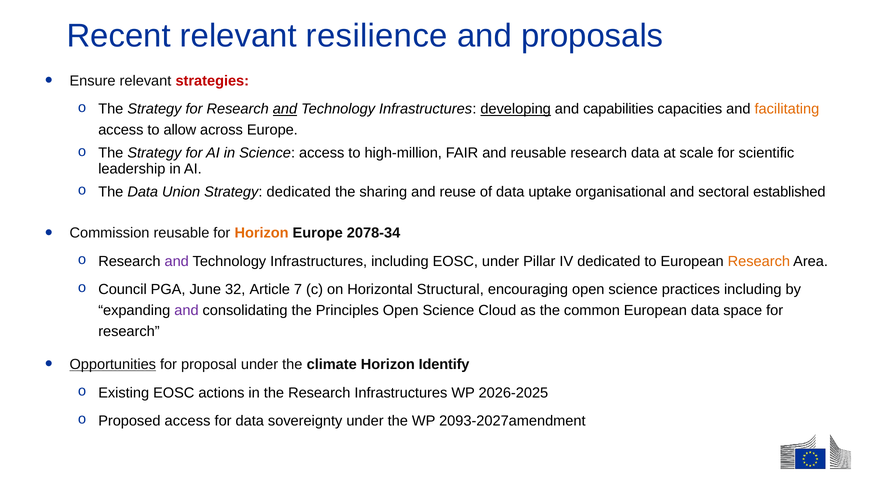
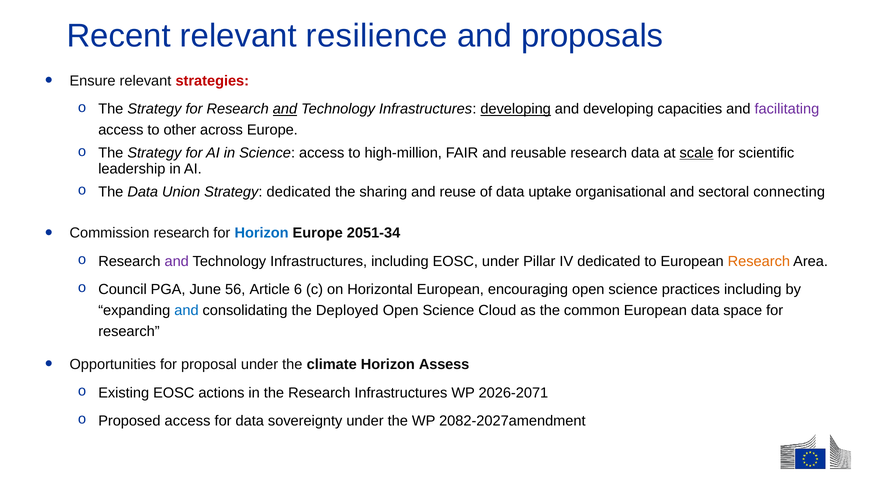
and capabilities: capabilities -> developing
facilitating colour: orange -> purple
allow: allow -> other
scale underline: none -> present
established: established -> connecting
Commission reusable: reusable -> research
Horizon at (262, 233) colour: orange -> blue
2078-34: 2078-34 -> 2051-34
32: 32 -> 56
7: 7 -> 6
Horizontal Structural: Structural -> European
and at (186, 310) colour: purple -> blue
Principles: Principles -> Deployed
Opportunities underline: present -> none
Identify: Identify -> Assess
2026-2025: 2026-2025 -> 2026-2071
2093-2027amendment: 2093-2027amendment -> 2082-2027amendment
